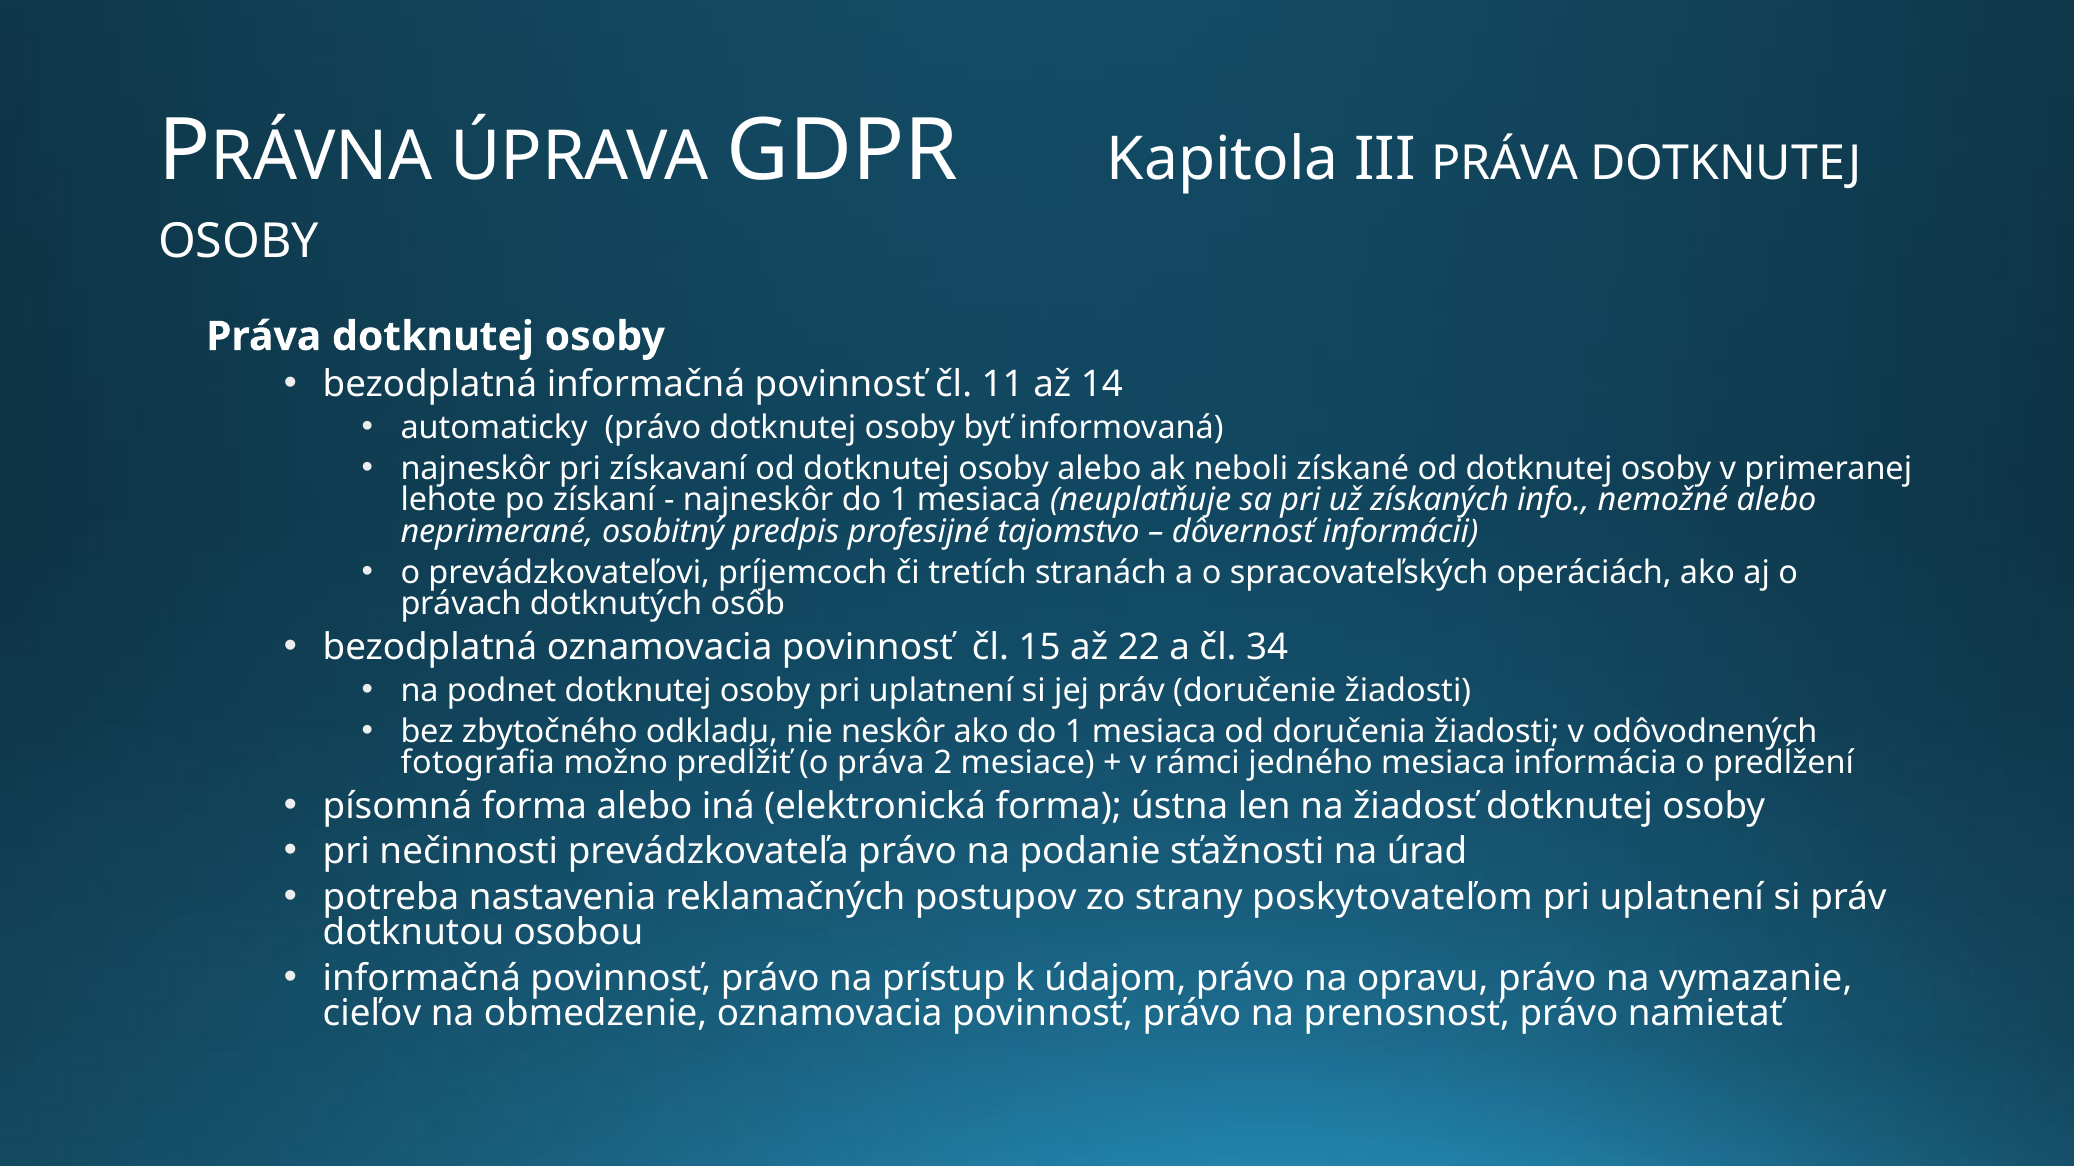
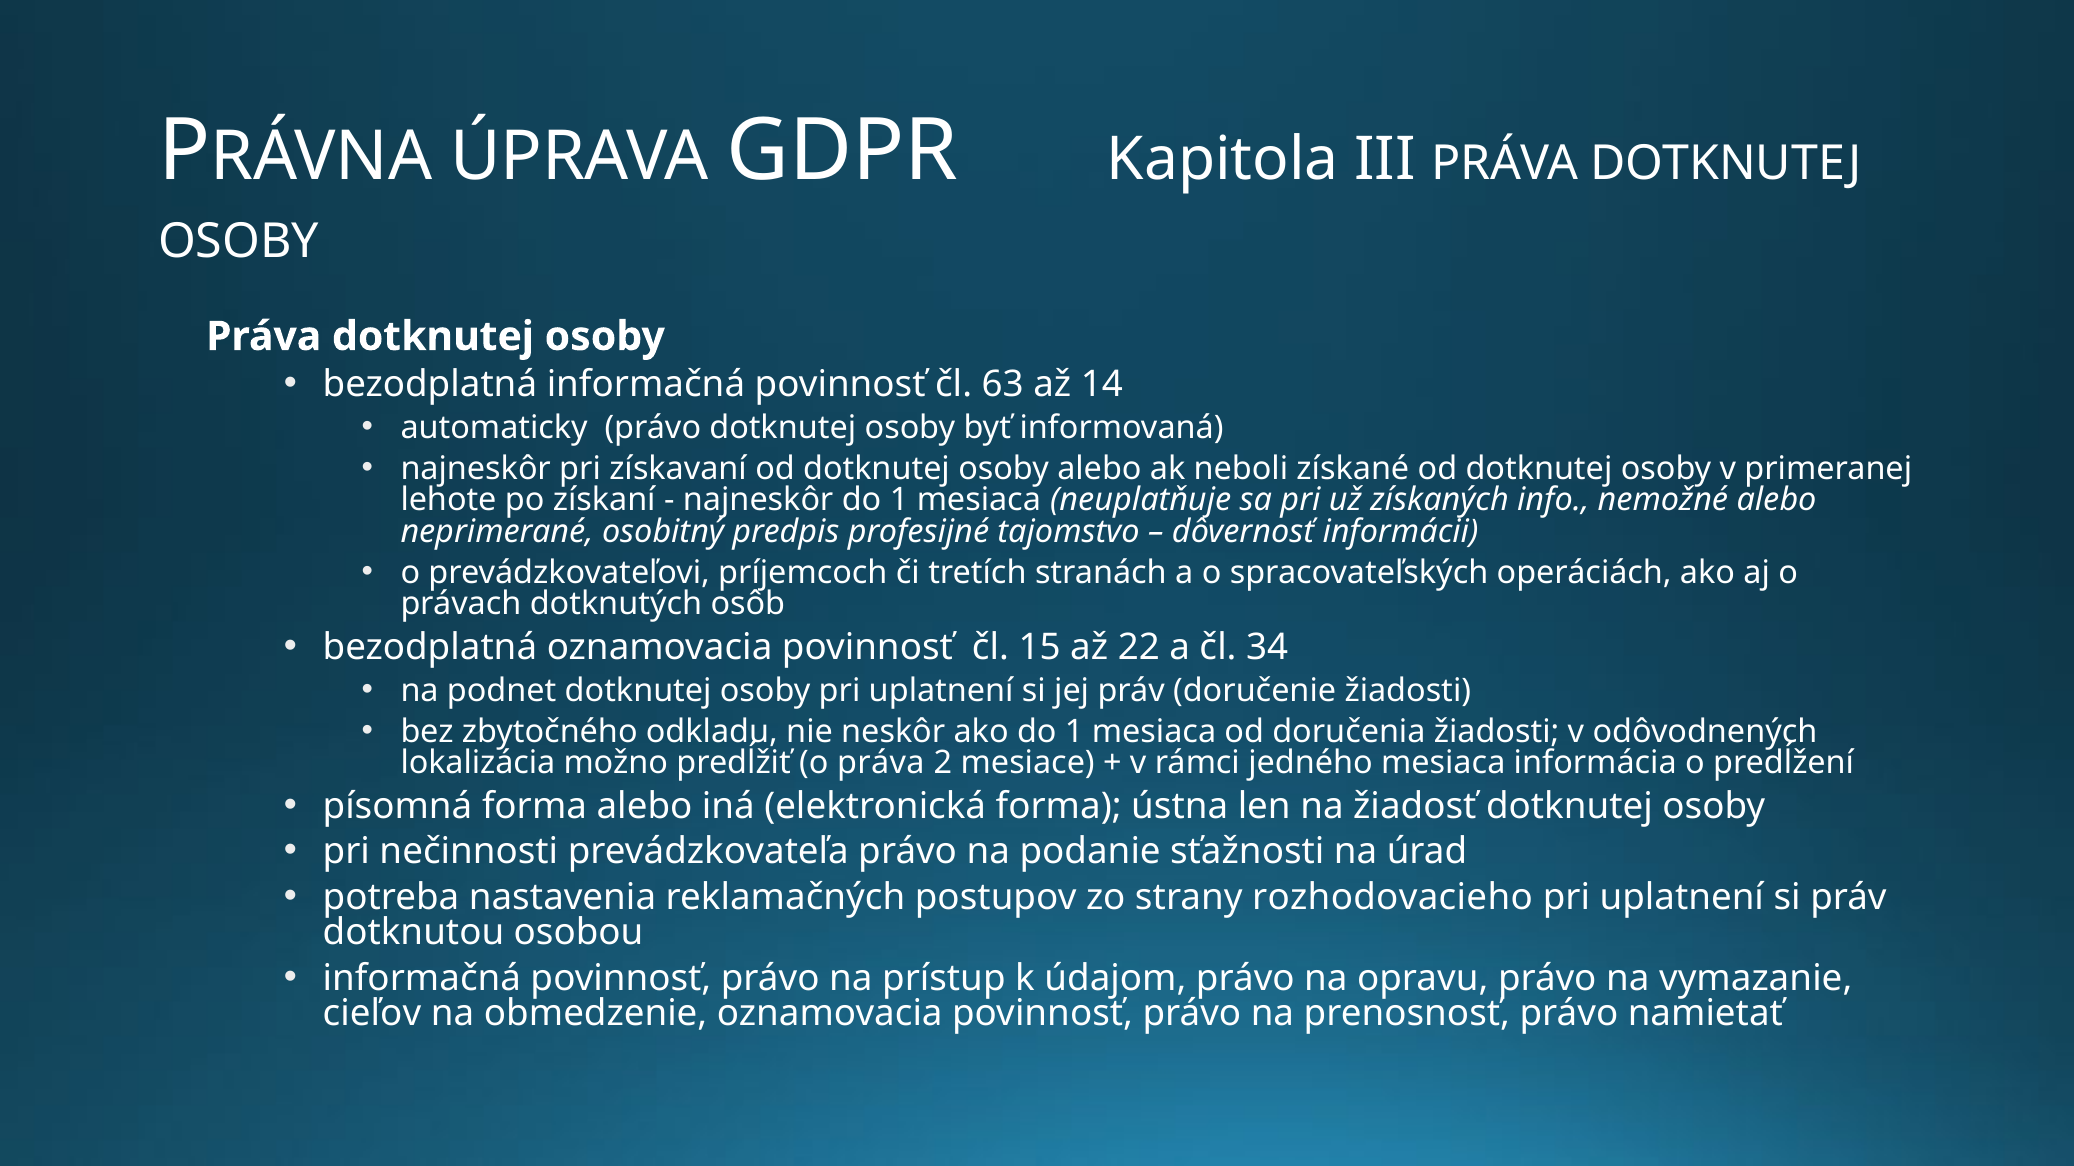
11: 11 -> 63
fotografia: fotografia -> lokalizácia
poskytovateľom: poskytovateľom -> rozhodovacieho
